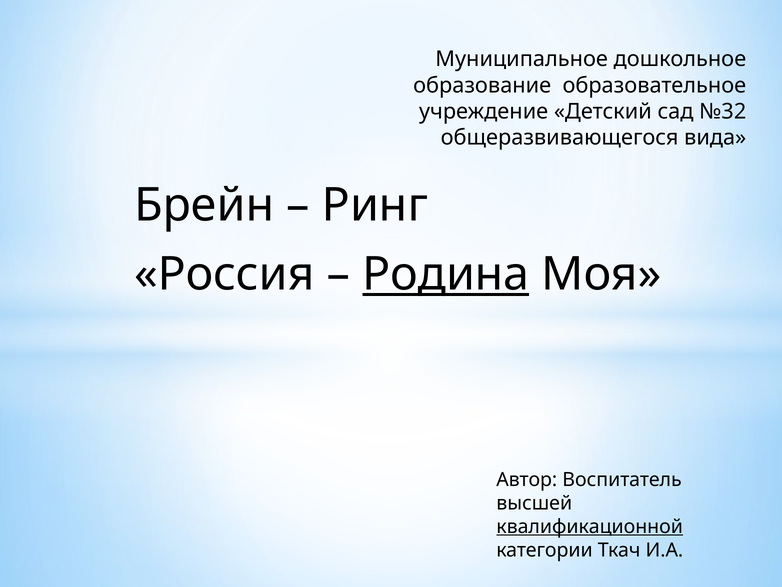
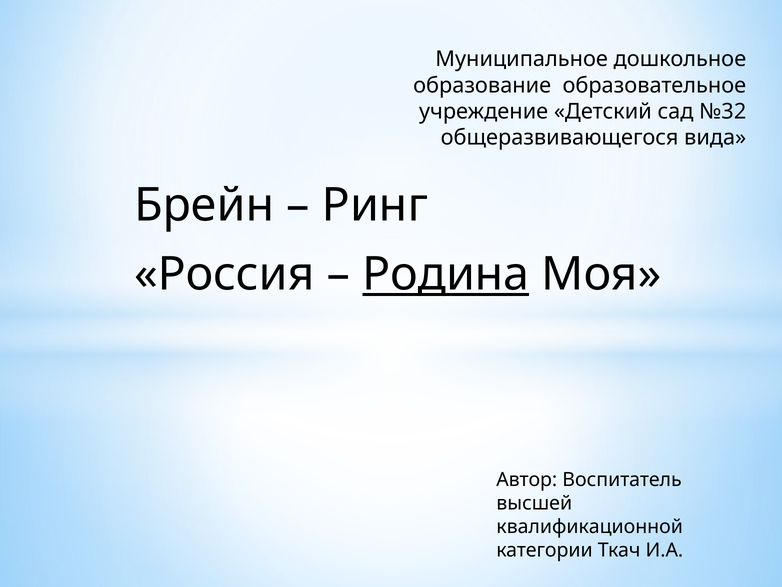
квалификационной underline: present -> none
